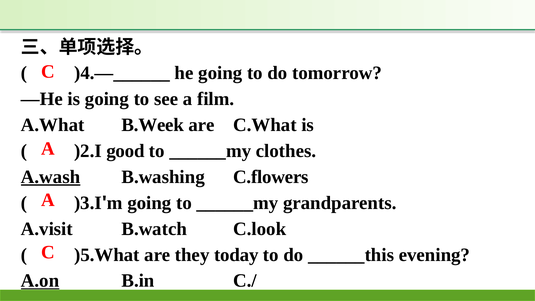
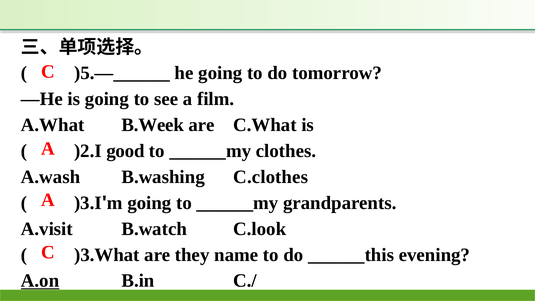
)4.—______: )4.—______ -> )5.—______
A.wash underline: present -> none
C.flowers: C.flowers -> C.clothes
)5.What: )5.What -> )3.What
today: today -> name
